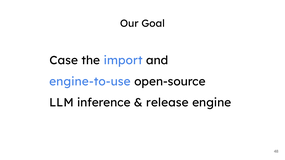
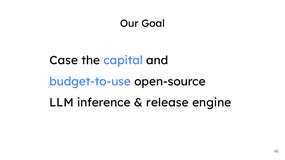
import: import -> capital
engine-to-use: engine-to-use -> budget-to-use
